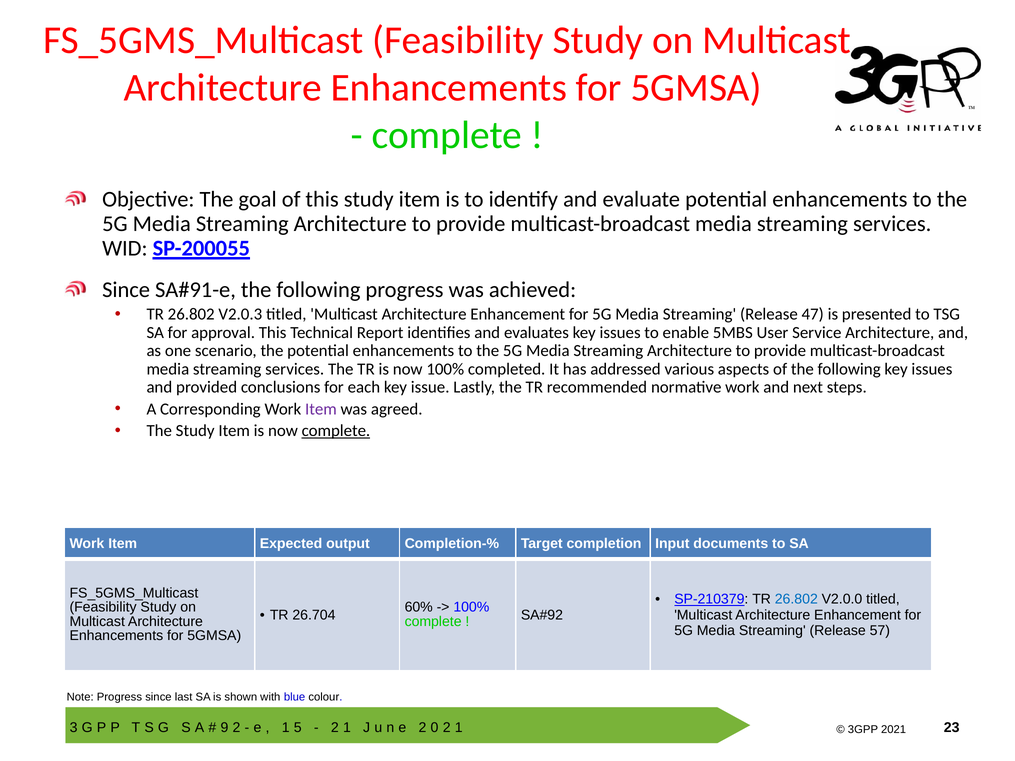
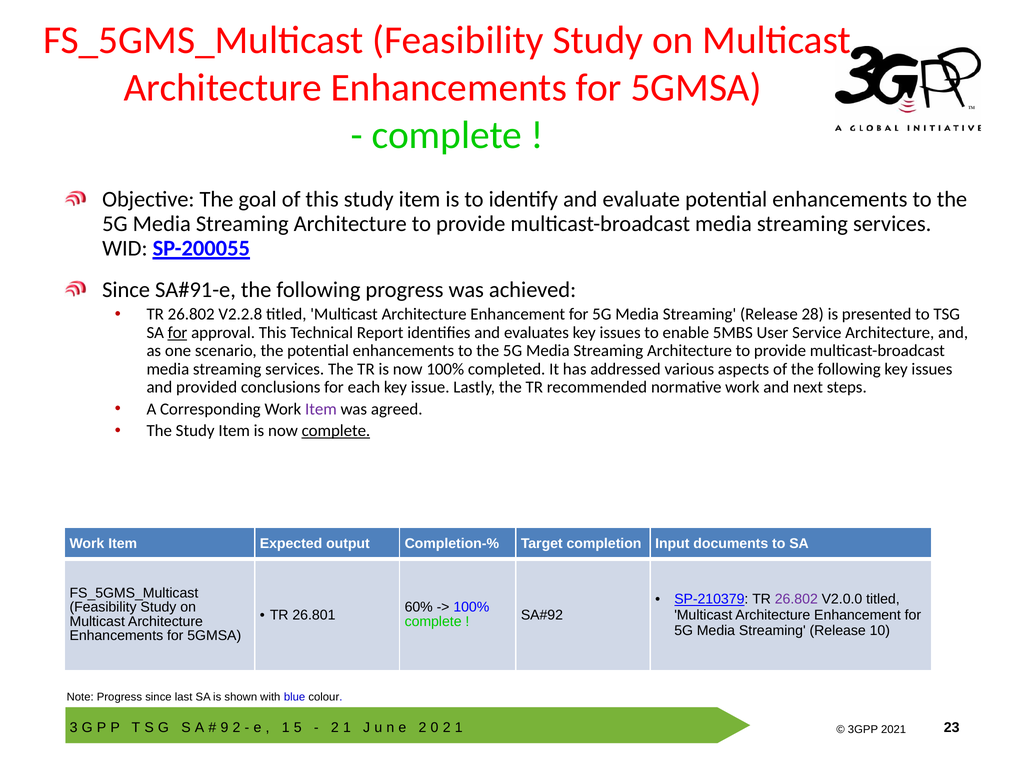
V2.0.3: V2.0.3 -> V2.2.8
47: 47 -> 28
for at (178, 333) underline: none -> present
26.802 at (796, 599) colour: blue -> purple
26.704: 26.704 -> 26.801
57: 57 -> 10
